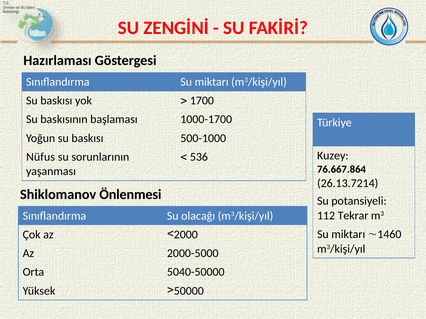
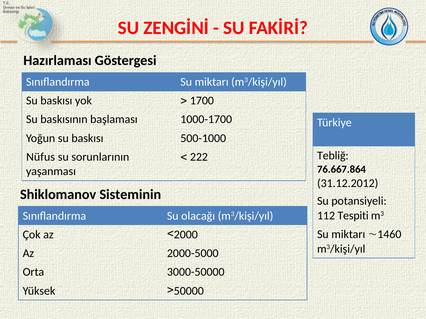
Kuzey: Kuzey -> Tebliğ
536: 536 -> 222
26.13.7214: 26.13.7214 -> 31.12.2012
Önlenmesi: Önlenmesi -> Sisteminin
Tekrar: Tekrar -> Tespiti
5040-50000: 5040-50000 -> 3000-50000
